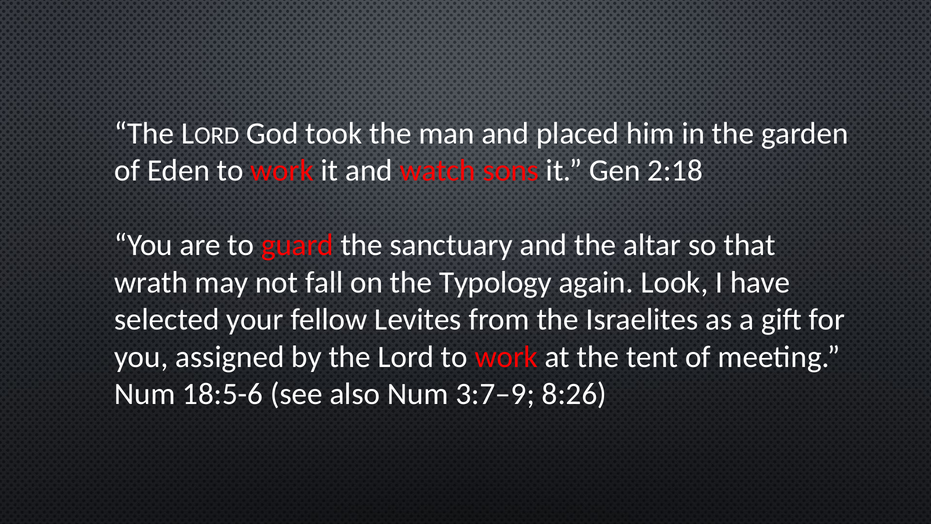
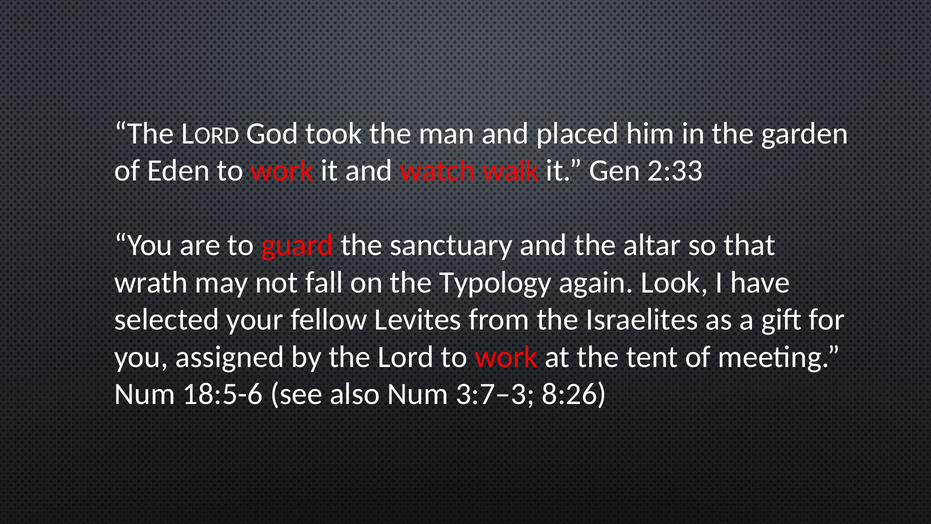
sons: sons -> walk
2:18: 2:18 -> 2:33
3:7–9: 3:7–9 -> 3:7–3
